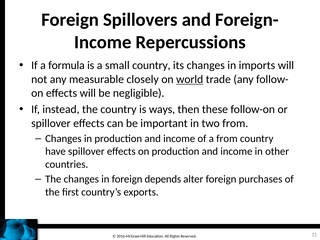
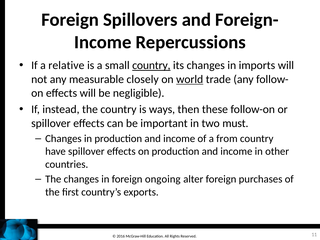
formula: formula -> relative
country at (151, 65) underline: none -> present
two from: from -> must
depends: depends -> ongoing
